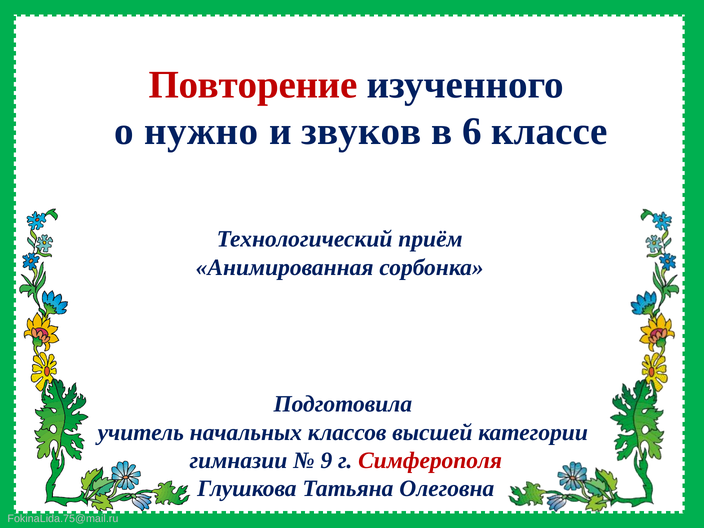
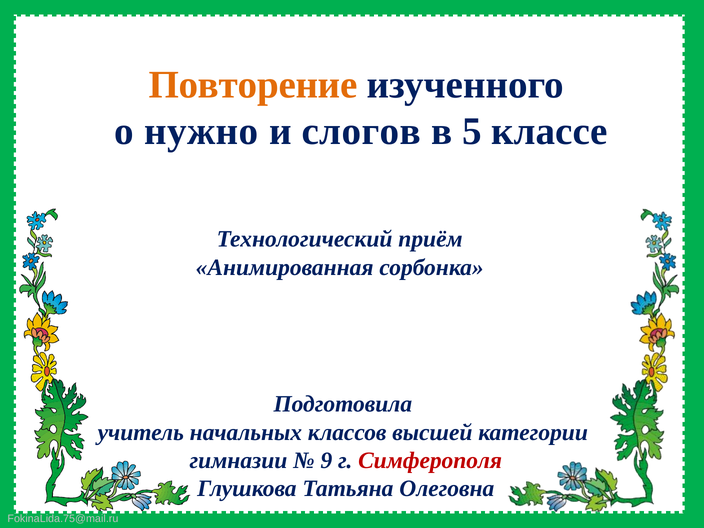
Повторение colour: red -> orange
звуков: звуков -> слогов
6: 6 -> 5
